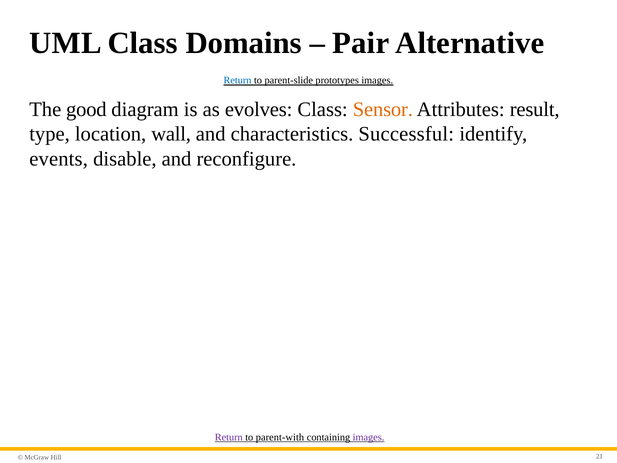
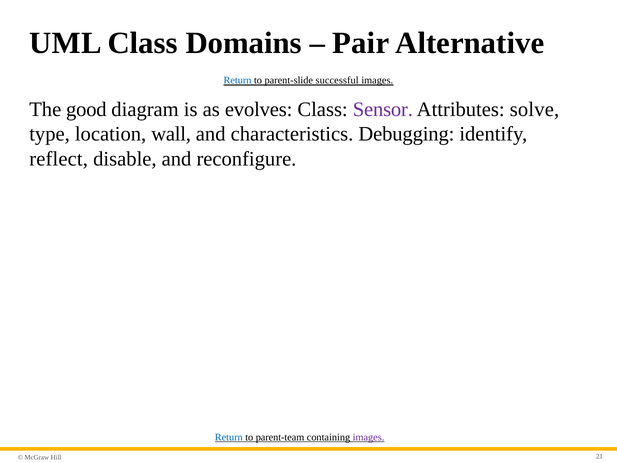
prototypes: prototypes -> successful
Sensor colour: orange -> purple
result: result -> solve
Successful: Successful -> Debugging
events: events -> reflect
Return at (229, 437) colour: purple -> blue
parent-with: parent-with -> parent-team
